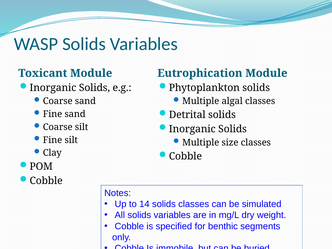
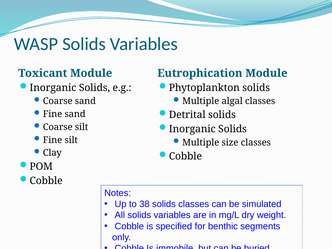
14: 14 -> 38
